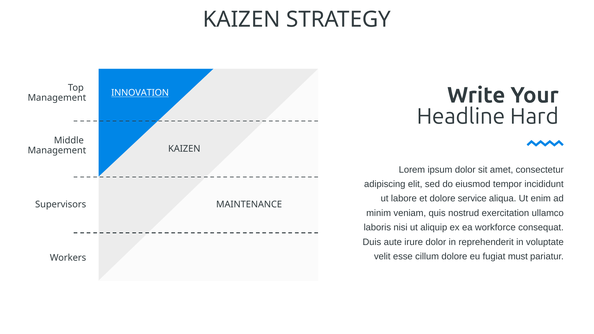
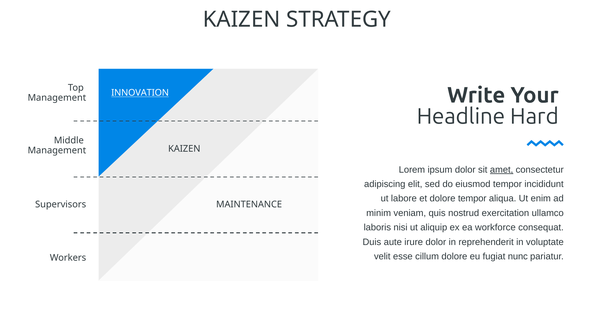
amet underline: none -> present
dolore service: service -> tempor
must: must -> nunc
